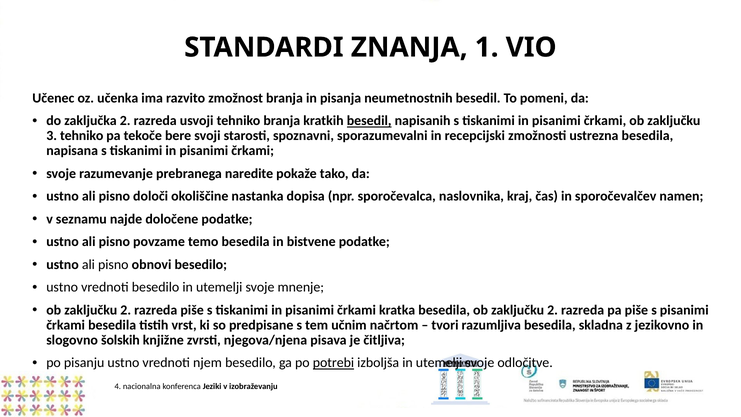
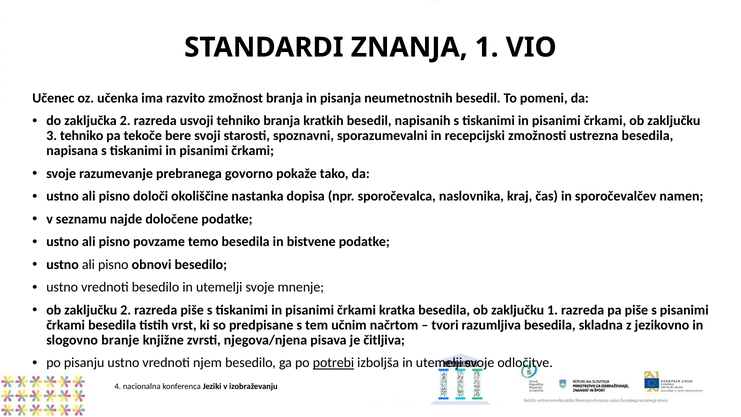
besedil at (369, 121) underline: present -> none
naredite: naredite -> govorno
besedila ob zaključku 2: 2 -> 1
šolskih: šolskih -> branje
